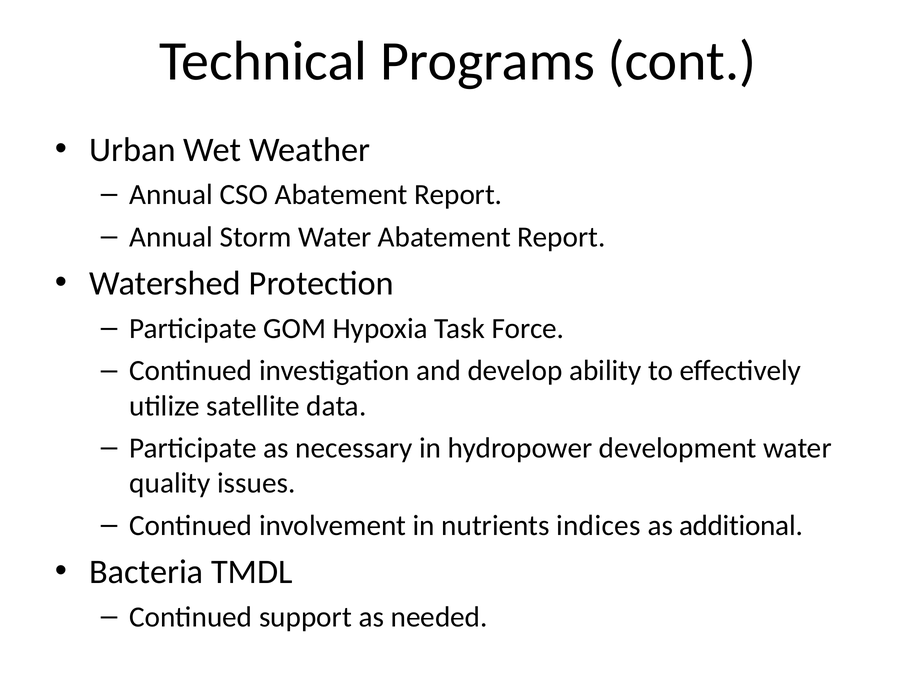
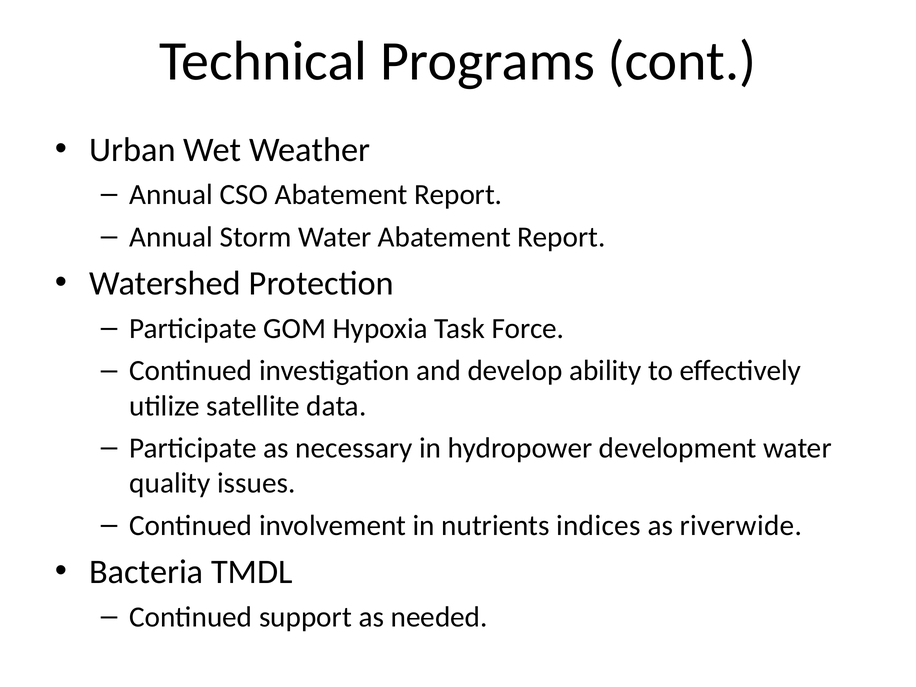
additional: additional -> riverwide
